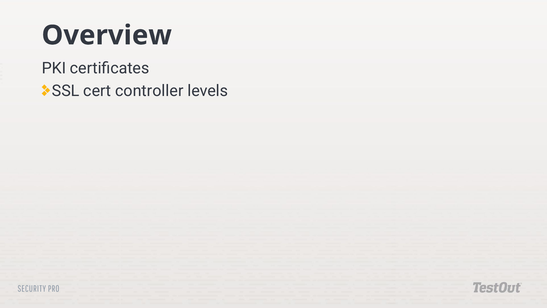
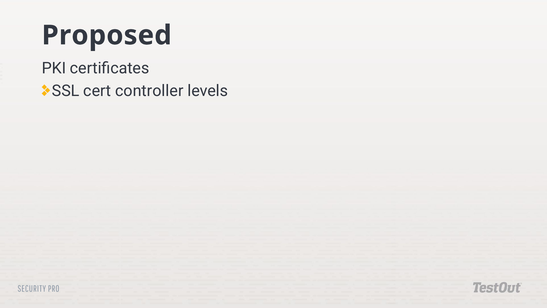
Overview: Overview -> Proposed
